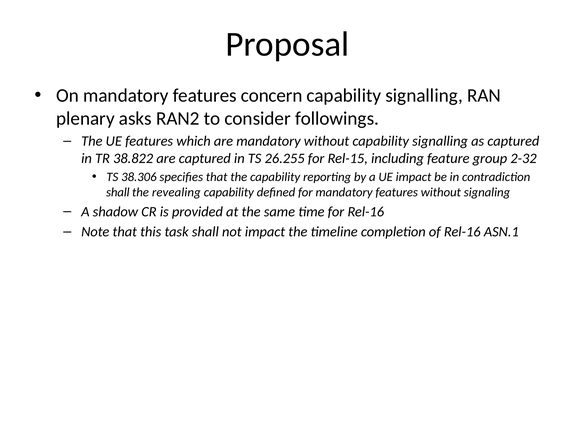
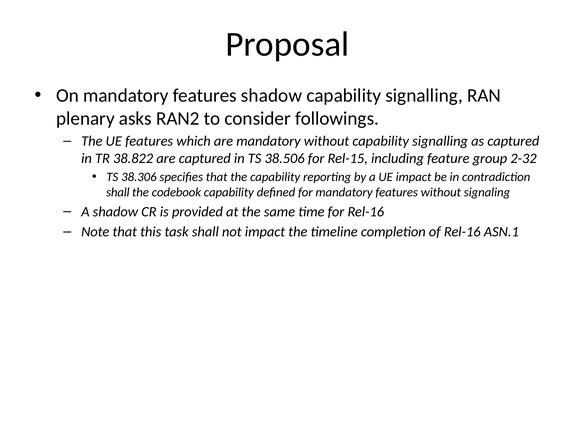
features concern: concern -> shadow
26.255: 26.255 -> 38.506
revealing: revealing -> codebook
